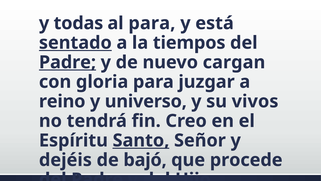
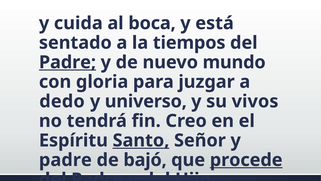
todas: todas -> cuida
al para: para -> boca
sentado underline: present -> none
cargan: cargan -> mundo
reino: reino -> dedo
dejéis at (65, 160): dejéis -> padre
procede underline: none -> present
